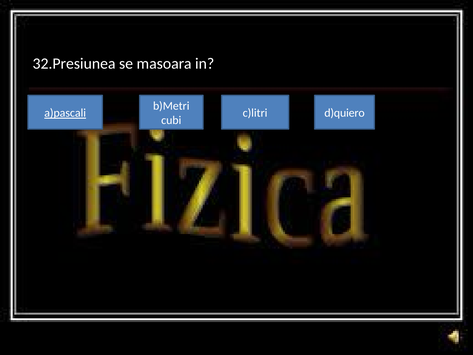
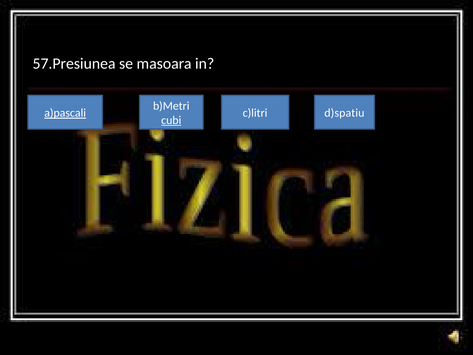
32.Presiunea: 32.Presiunea -> 57.Presiunea
d)quiero: d)quiero -> d)spatiu
cubi underline: none -> present
